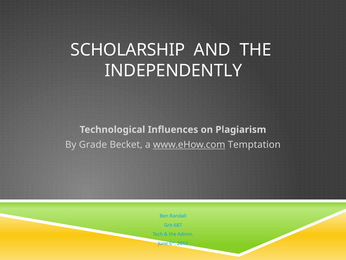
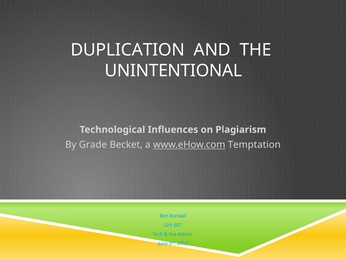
SCHOLARSHIP: SCHOLARSHIP -> DUPLICATION
INDEPENDENTLY: INDEPENDENTLY -> UNINTENTIONAL
